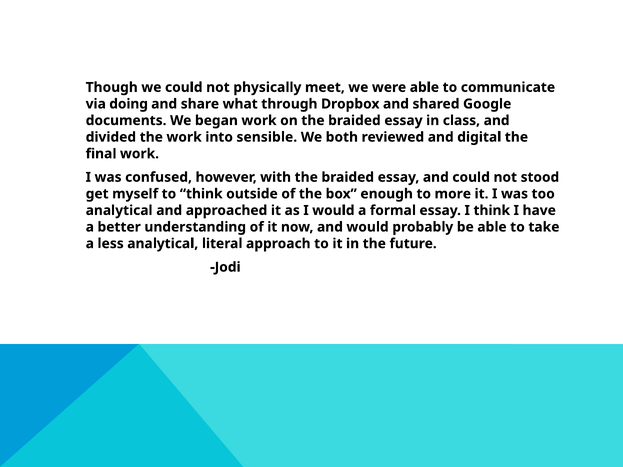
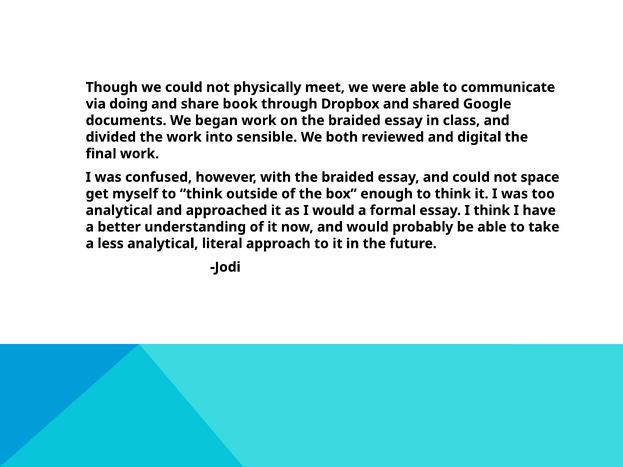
what: what -> book
stood: stood -> space
enough to more: more -> think
